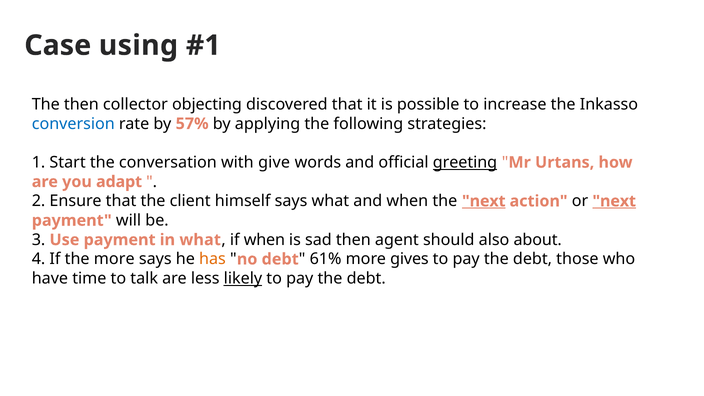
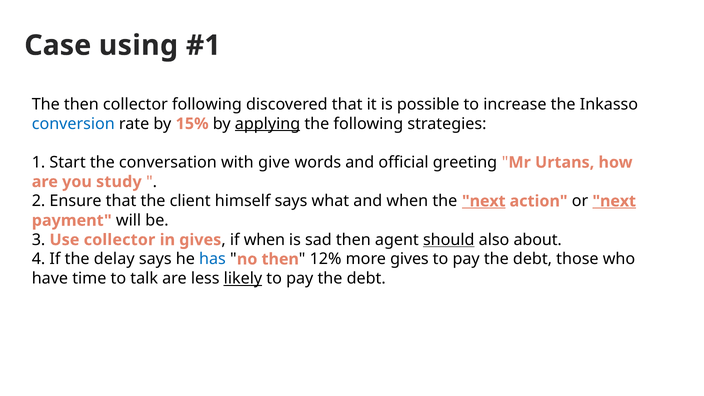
collector objecting: objecting -> following
57%: 57% -> 15%
applying underline: none -> present
greeting underline: present -> none
adapt: adapt -> study
Use payment: payment -> collector
in what: what -> gives
should underline: none -> present
the more: more -> delay
has colour: orange -> blue
no debt: debt -> then
61%: 61% -> 12%
